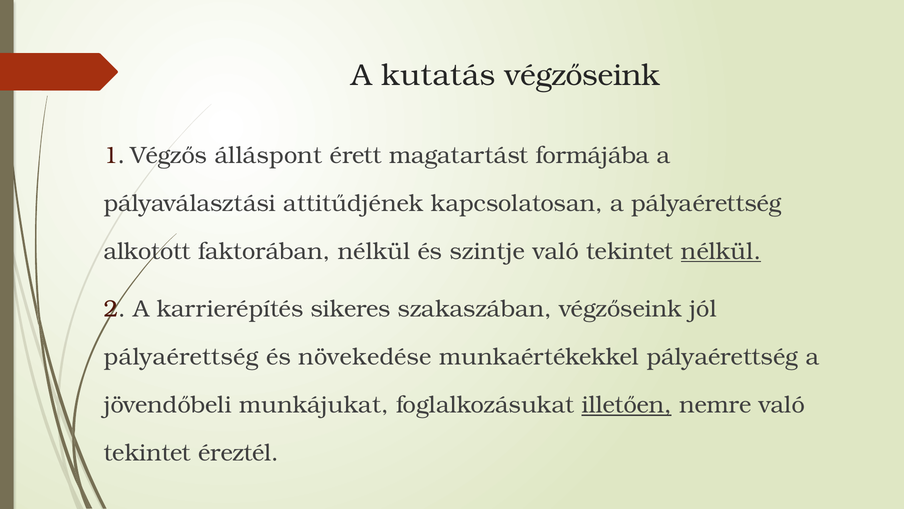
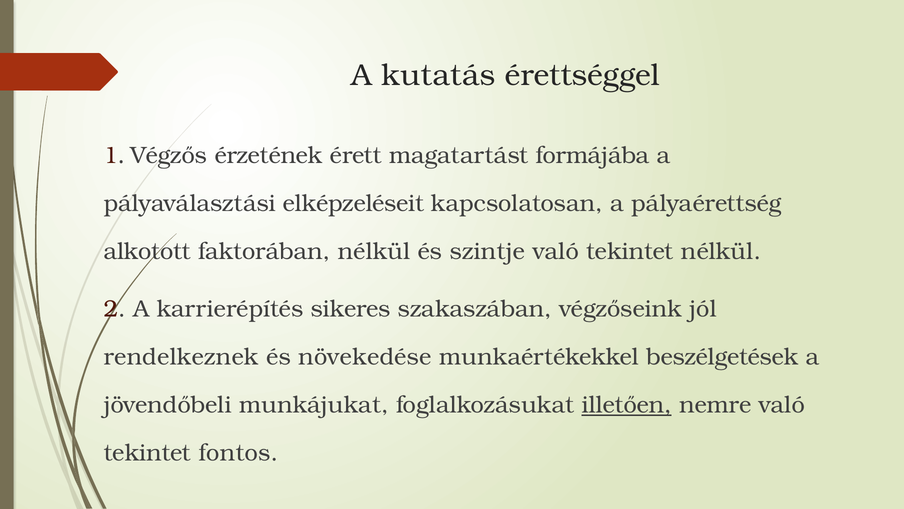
kutatás végzőseink: végzőseink -> érettséggel
álláspont: álláspont -> érzetének
attitűdjének: attitűdjének -> elképzeléseit
nélkül at (721, 251) underline: present -> none
pályaérettség at (181, 357): pályaérettség -> rendelkeznek
munkaértékekkel pályaérettség: pályaérettség -> beszélgetések
éreztél: éreztél -> fontos
